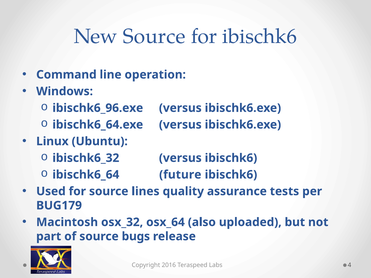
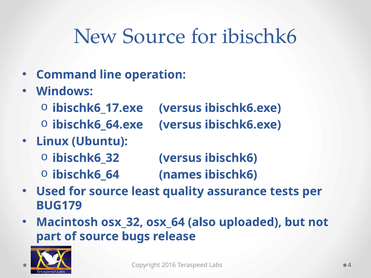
ibischk6_96.exe: ibischk6_96.exe -> ibischk6_17.exe
future: future -> names
lines: lines -> least
